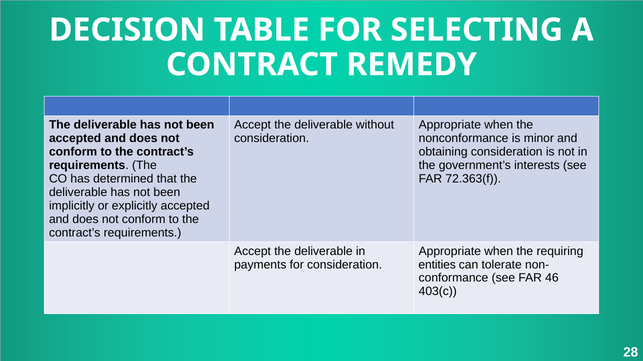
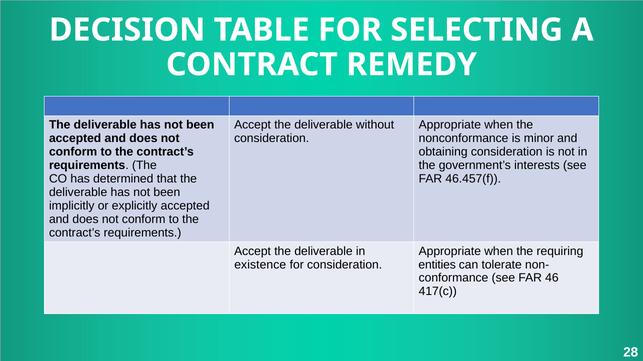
72.363(f: 72.363(f -> 46.457(f
payments: payments -> existence
403(c: 403(c -> 417(c
